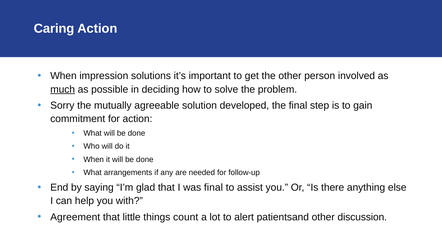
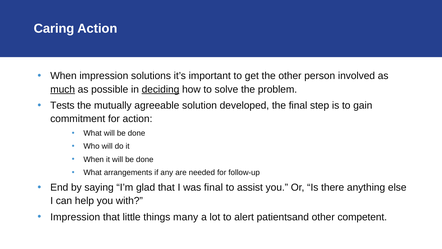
deciding underline: none -> present
Sorry: Sorry -> Tests
Agreement at (75, 217): Agreement -> Impression
count: count -> many
discussion: discussion -> competent
